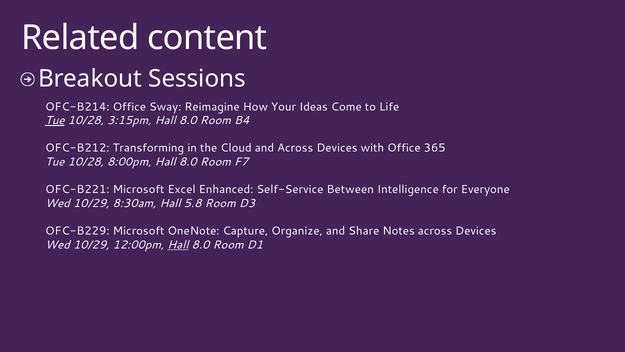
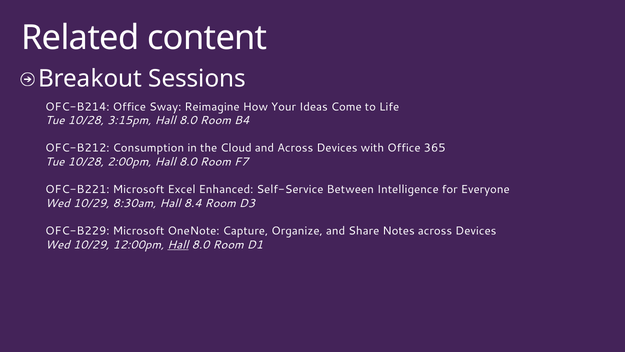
Tue at (55, 120) underline: present -> none
Transforming: Transforming -> Consumption
8:00pm: 8:00pm -> 2:00pm
5.8: 5.8 -> 8.4
